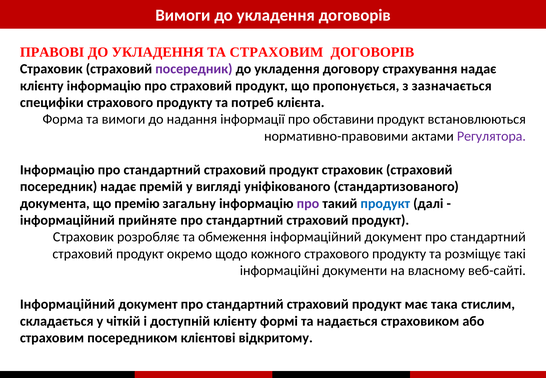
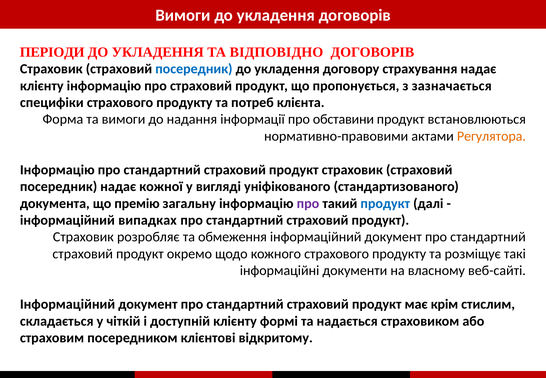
ПРАВОВІ: ПРАВОВІ -> ПЕРІОДИ
ТА СТРАХОВИМ: СТРАХОВИМ -> ВІДПОВІДНО
посередник at (194, 69) colour: purple -> blue
Регулятора colour: purple -> orange
премій: премій -> кожної
прийняте: прийняте -> випадках
така: така -> крім
